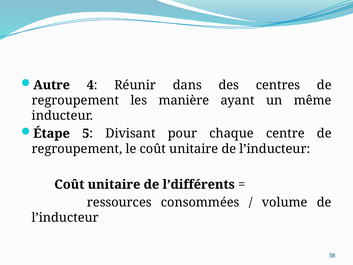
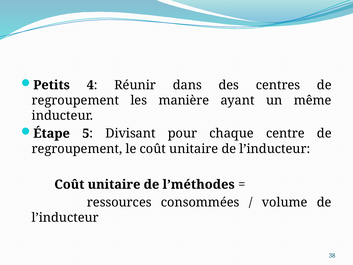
Autre: Autre -> Petits
l’différents: l’différents -> l’méthodes
